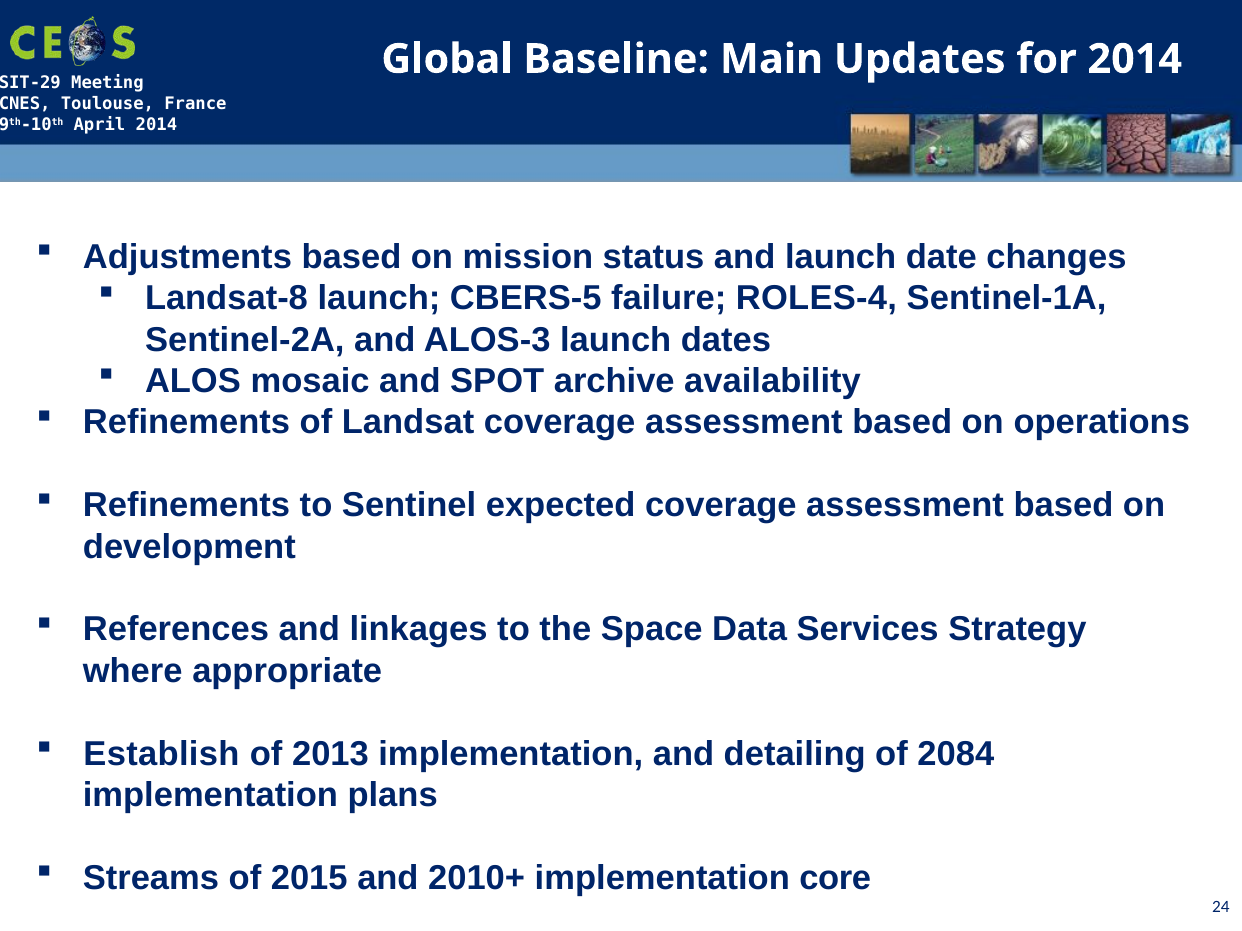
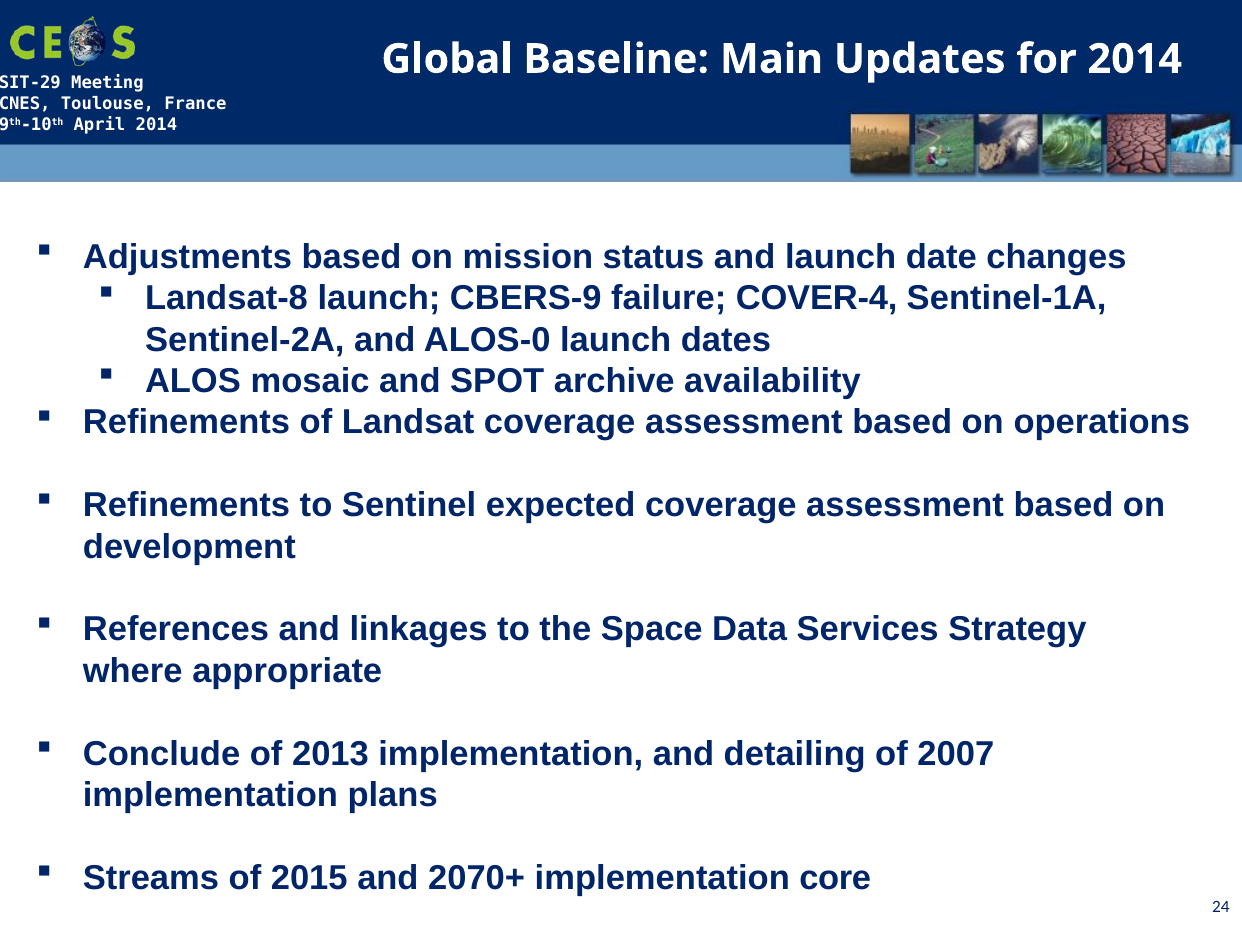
CBERS-5: CBERS-5 -> CBERS-9
ROLES-4: ROLES-4 -> COVER-4
ALOS-3: ALOS-3 -> ALOS-0
Establish: Establish -> Conclude
2084: 2084 -> 2007
2010+: 2010+ -> 2070+
